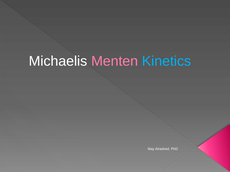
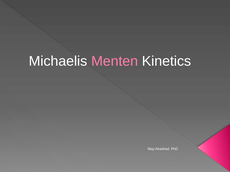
Kinetics colour: light blue -> white
